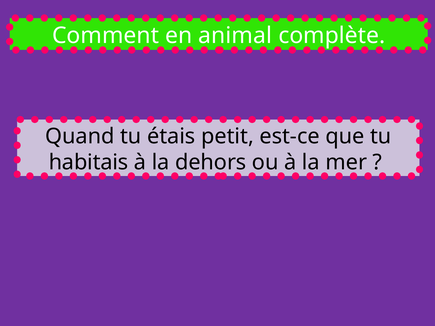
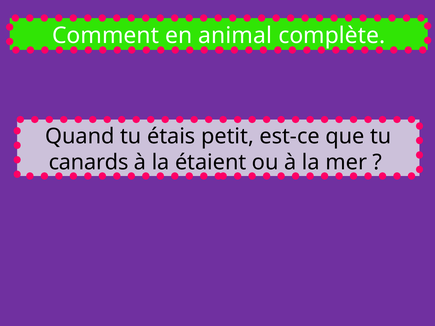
habitais: habitais -> canards
dehors: dehors -> étaient
